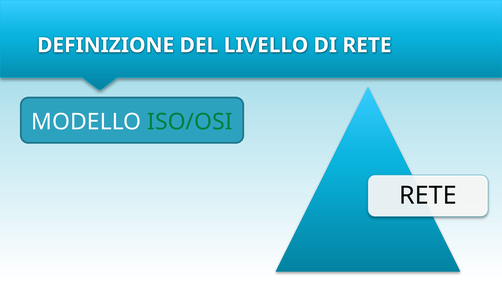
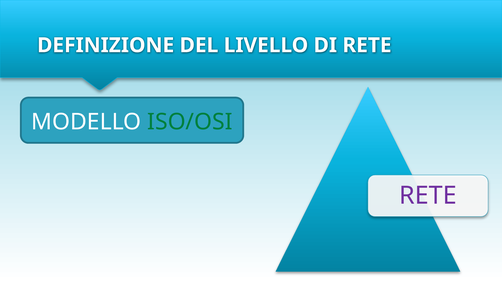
RETE at (428, 196) colour: black -> purple
